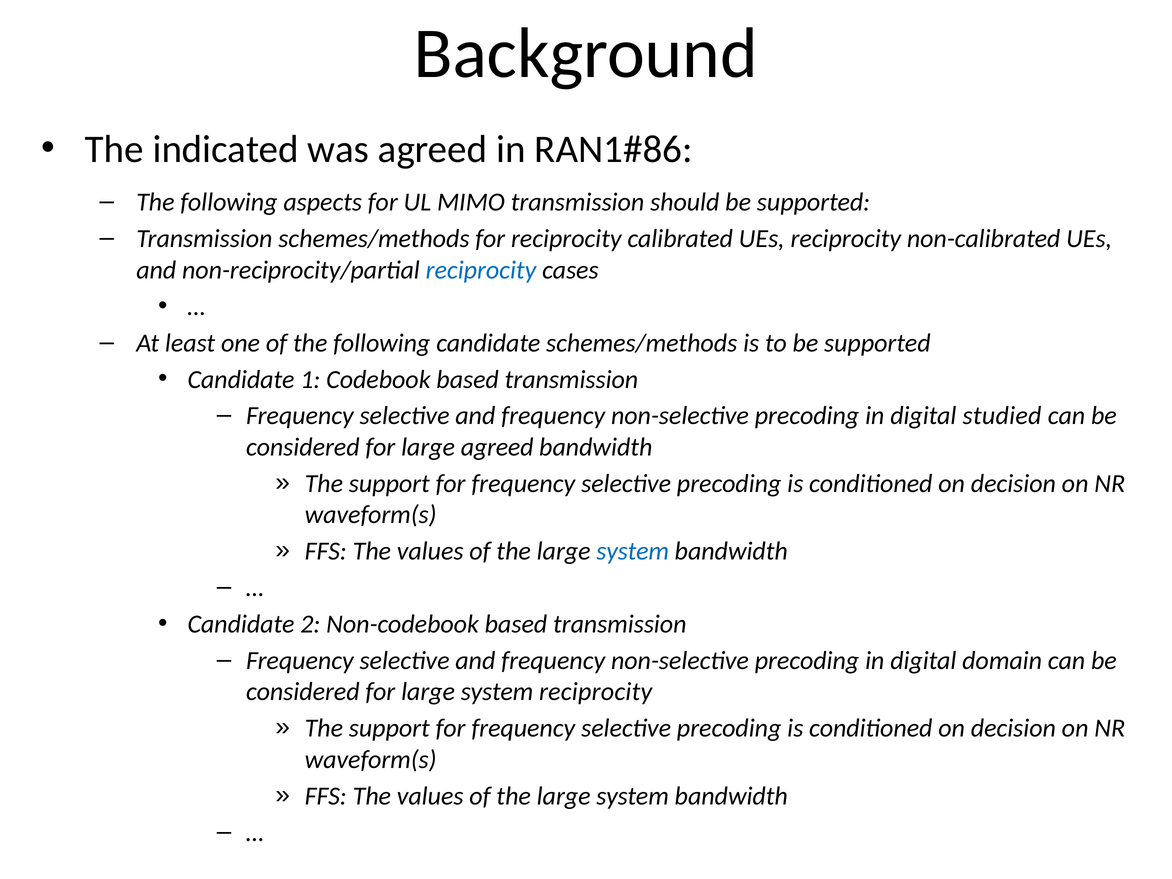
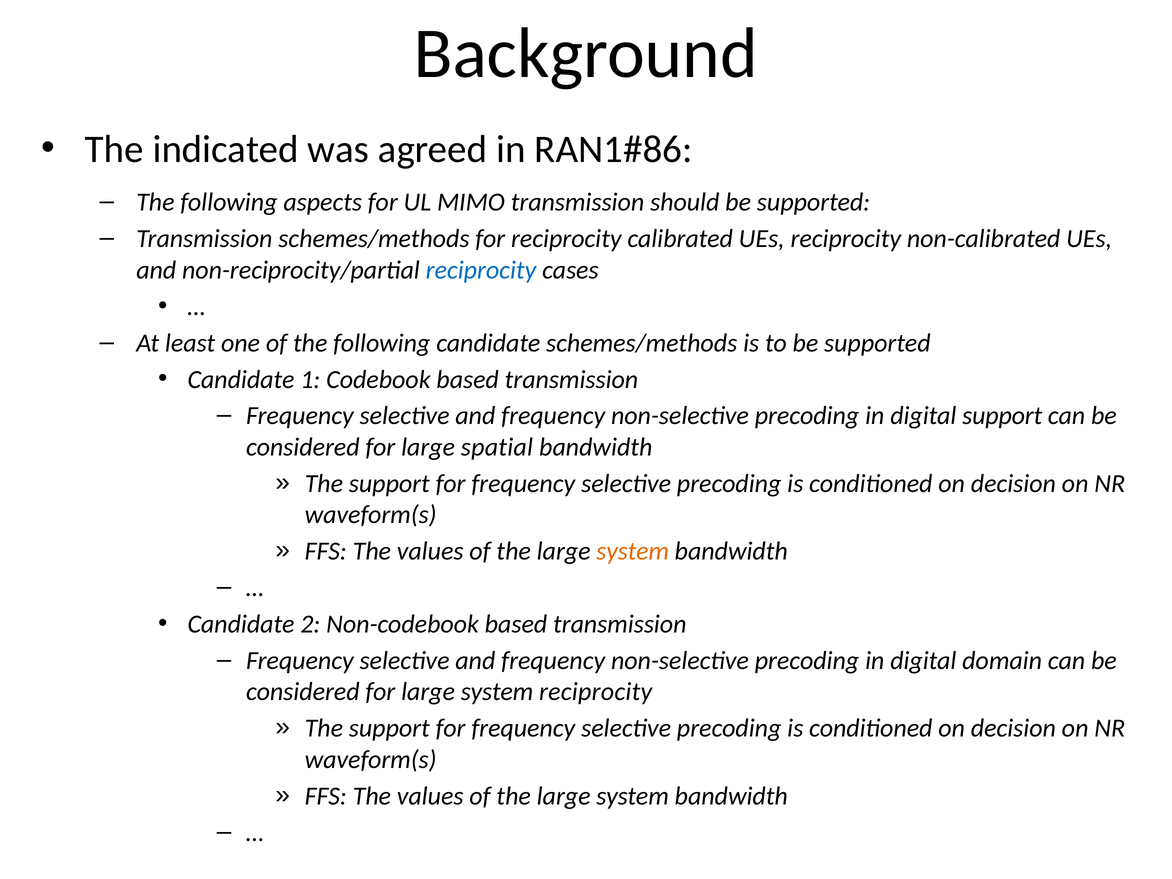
digital studied: studied -> support
large agreed: agreed -> spatial
system at (633, 551) colour: blue -> orange
